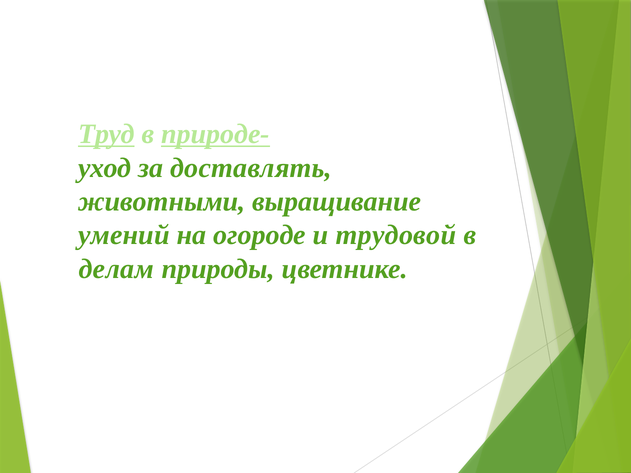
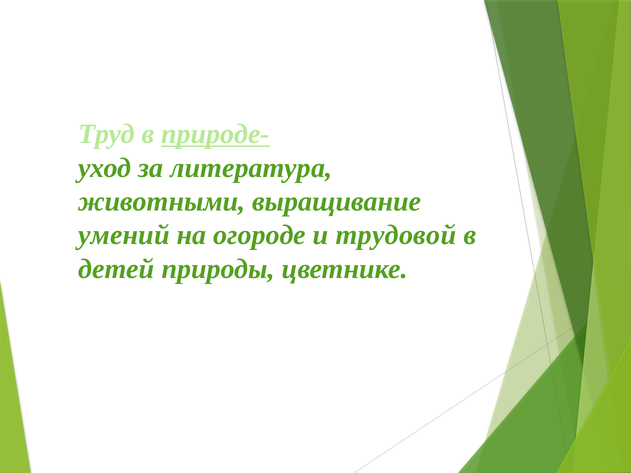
Труд underline: present -> none
доставлять: доставлять -> литература
делам: делам -> детей
